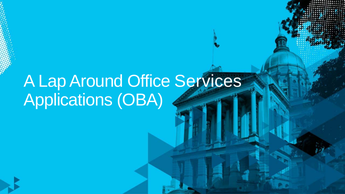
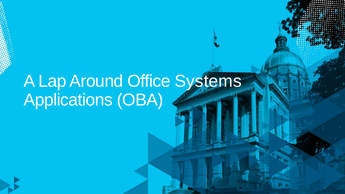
Services: Services -> Systems
